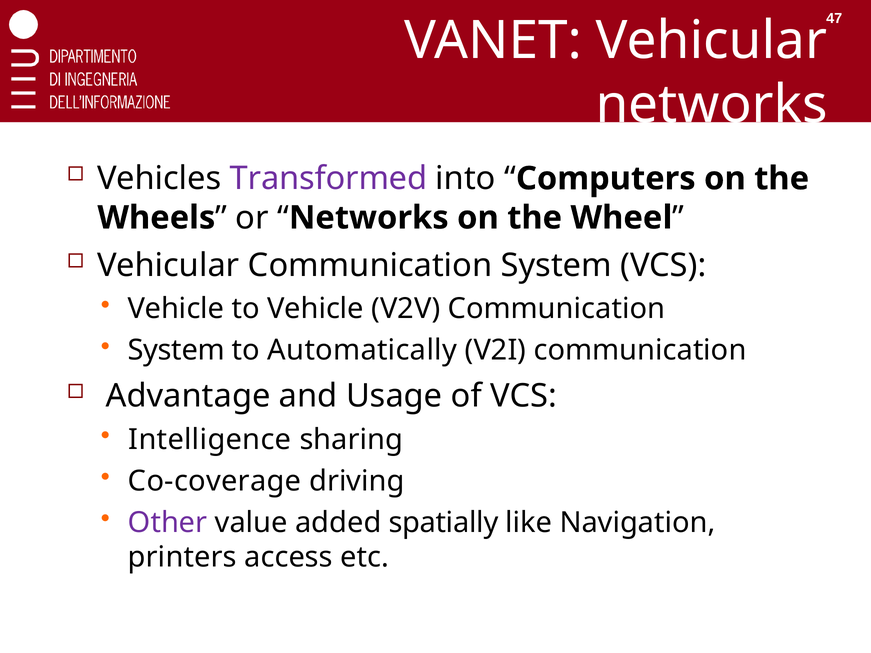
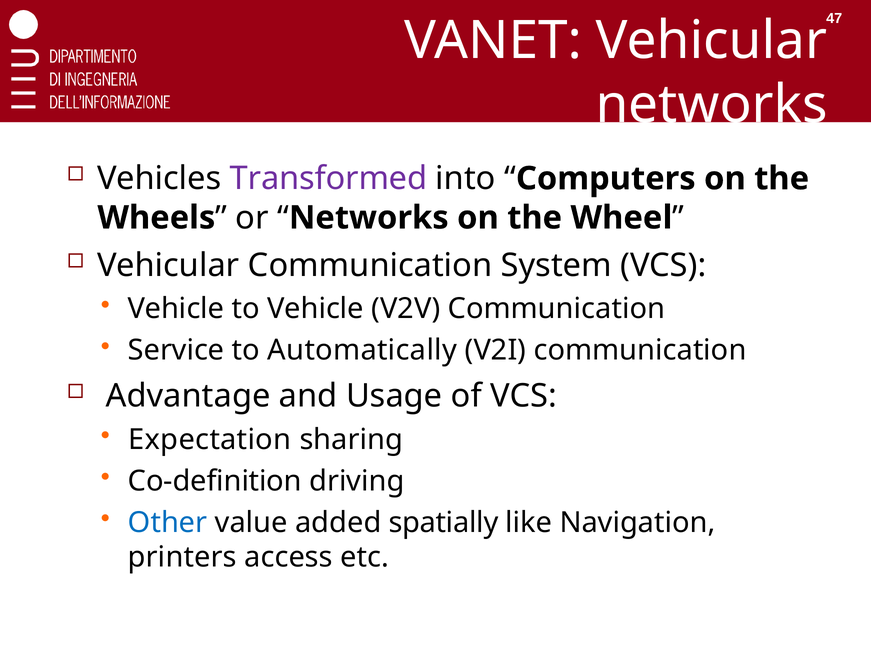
System at (176, 350): System -> Service
Intelligence: Intelligence -> Expectation
Co-coverage: Co-coverage -> Co-definition
Other colour: purple -> blue
